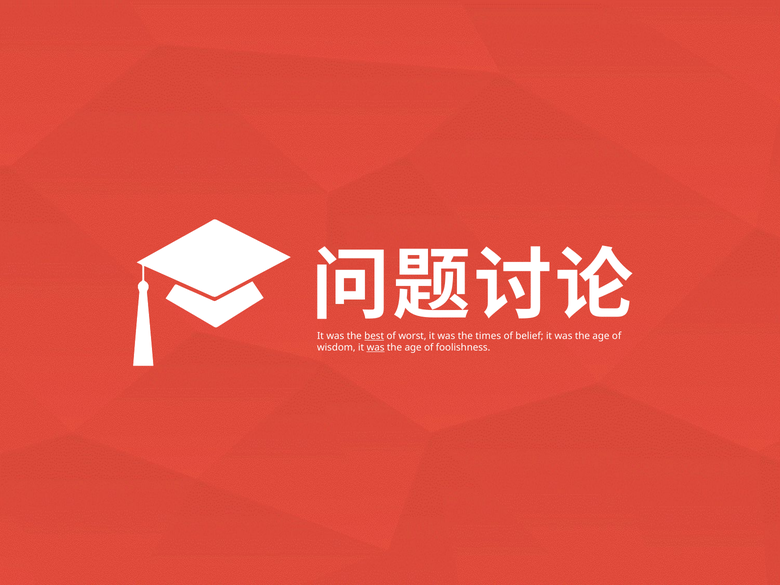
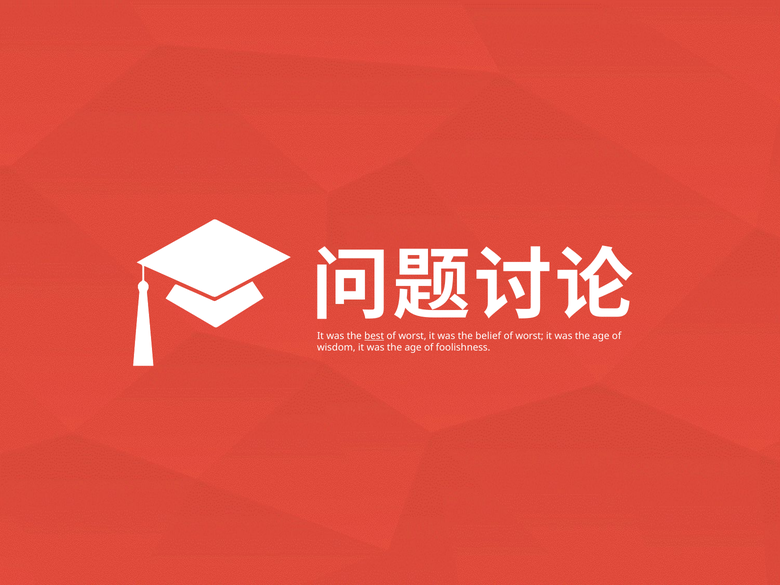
times: times -> belief
belief at (529, 336): belief -> worst
was at (376, 348) underline: present -> none
